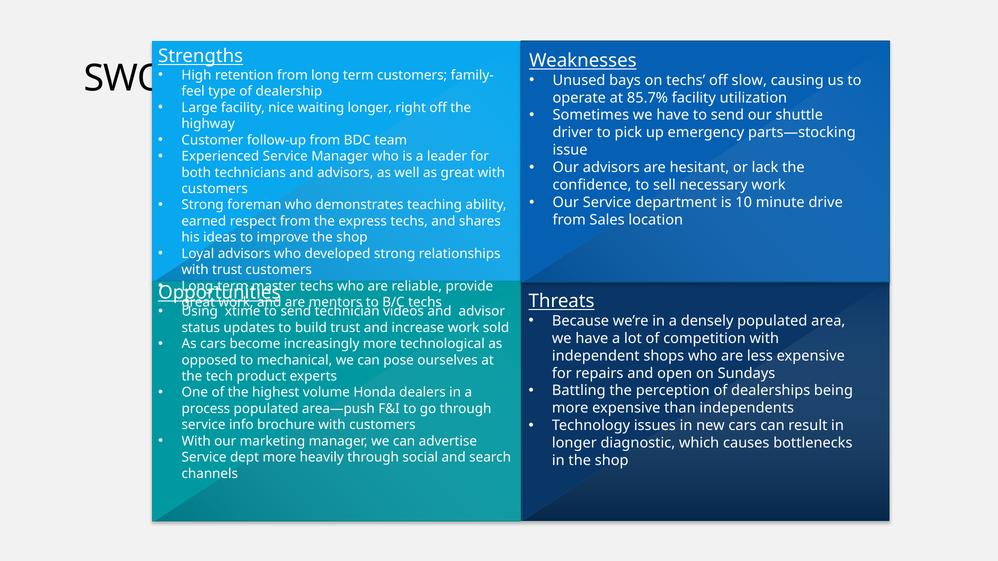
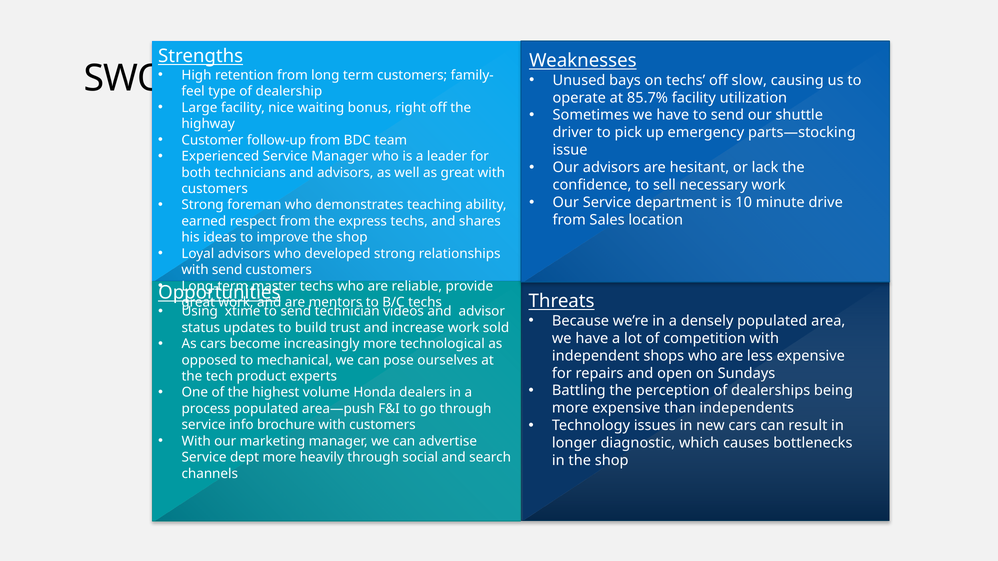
waiting longer: longer -> bonus
with trust: trust -> send
